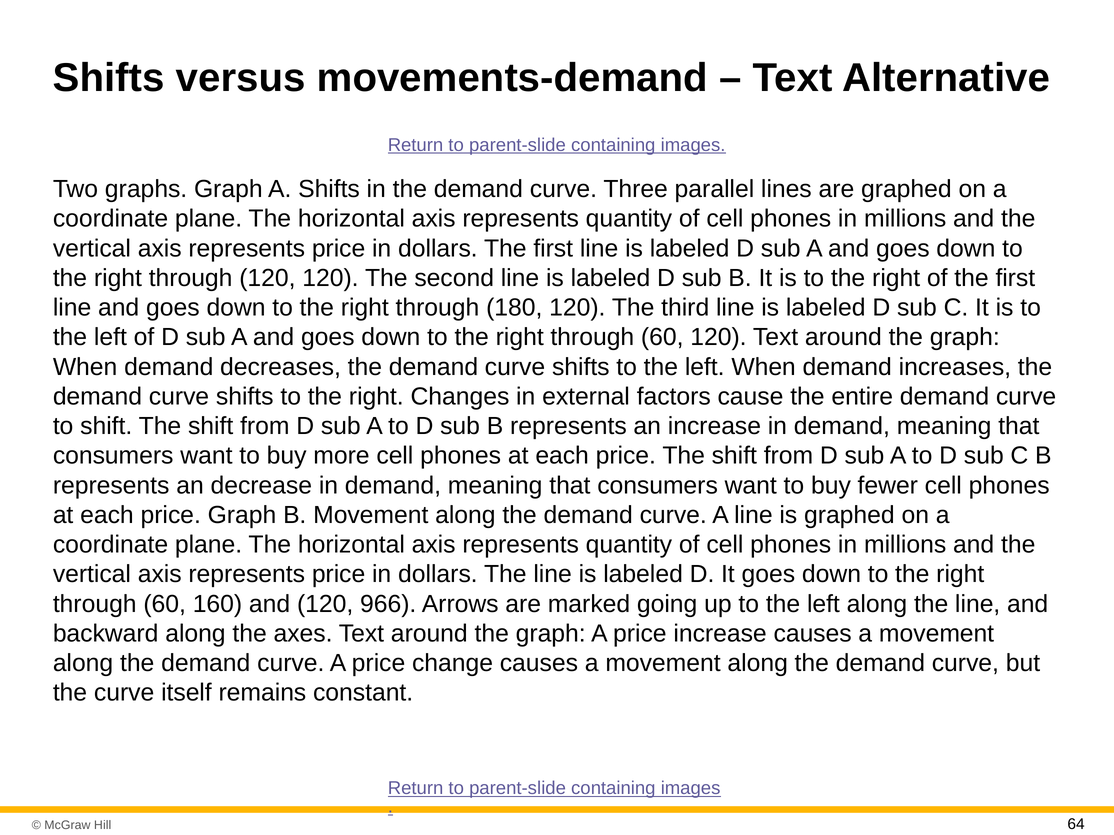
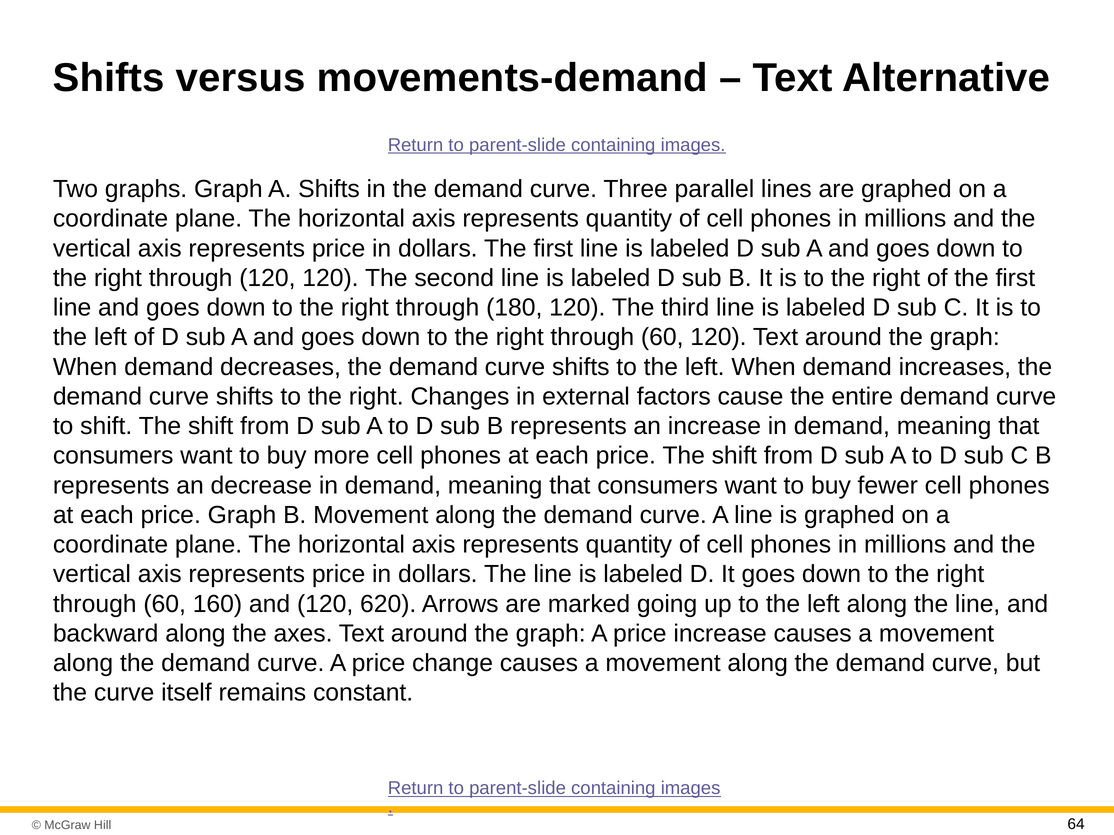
966: 966 -> 620
